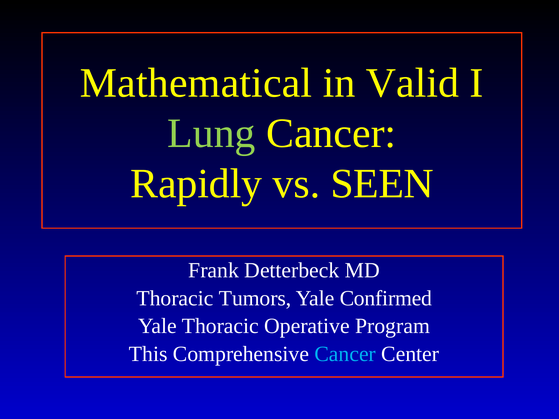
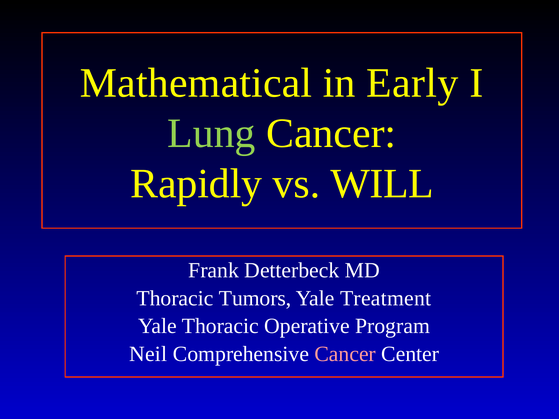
Valid: Valid -> Early
SEEN: SEEN -> WILL
Confirmed: Confirmed -> Treatment
This: This -> Neil
Cancer at (345, 354) colour: light blue -> pink
